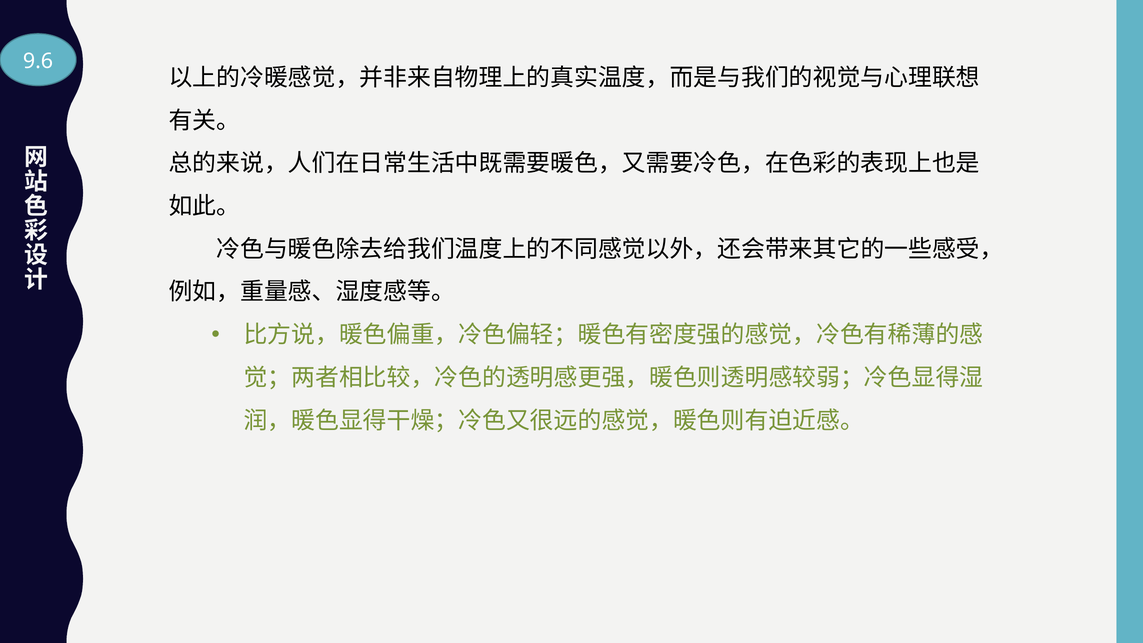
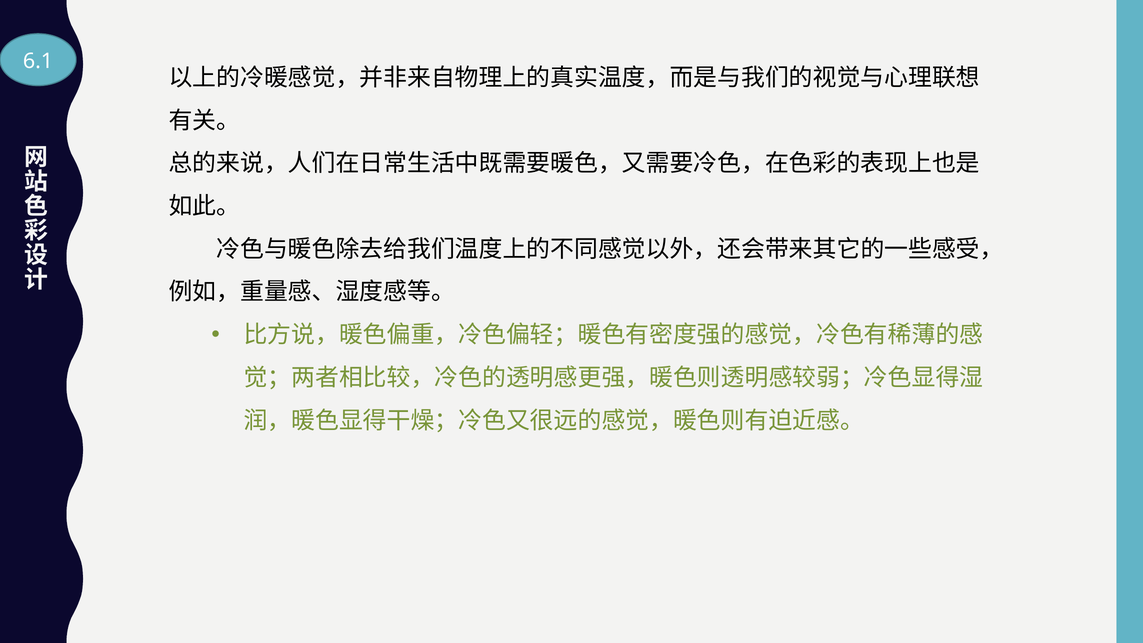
9.6: 9.6 -> 6.1
